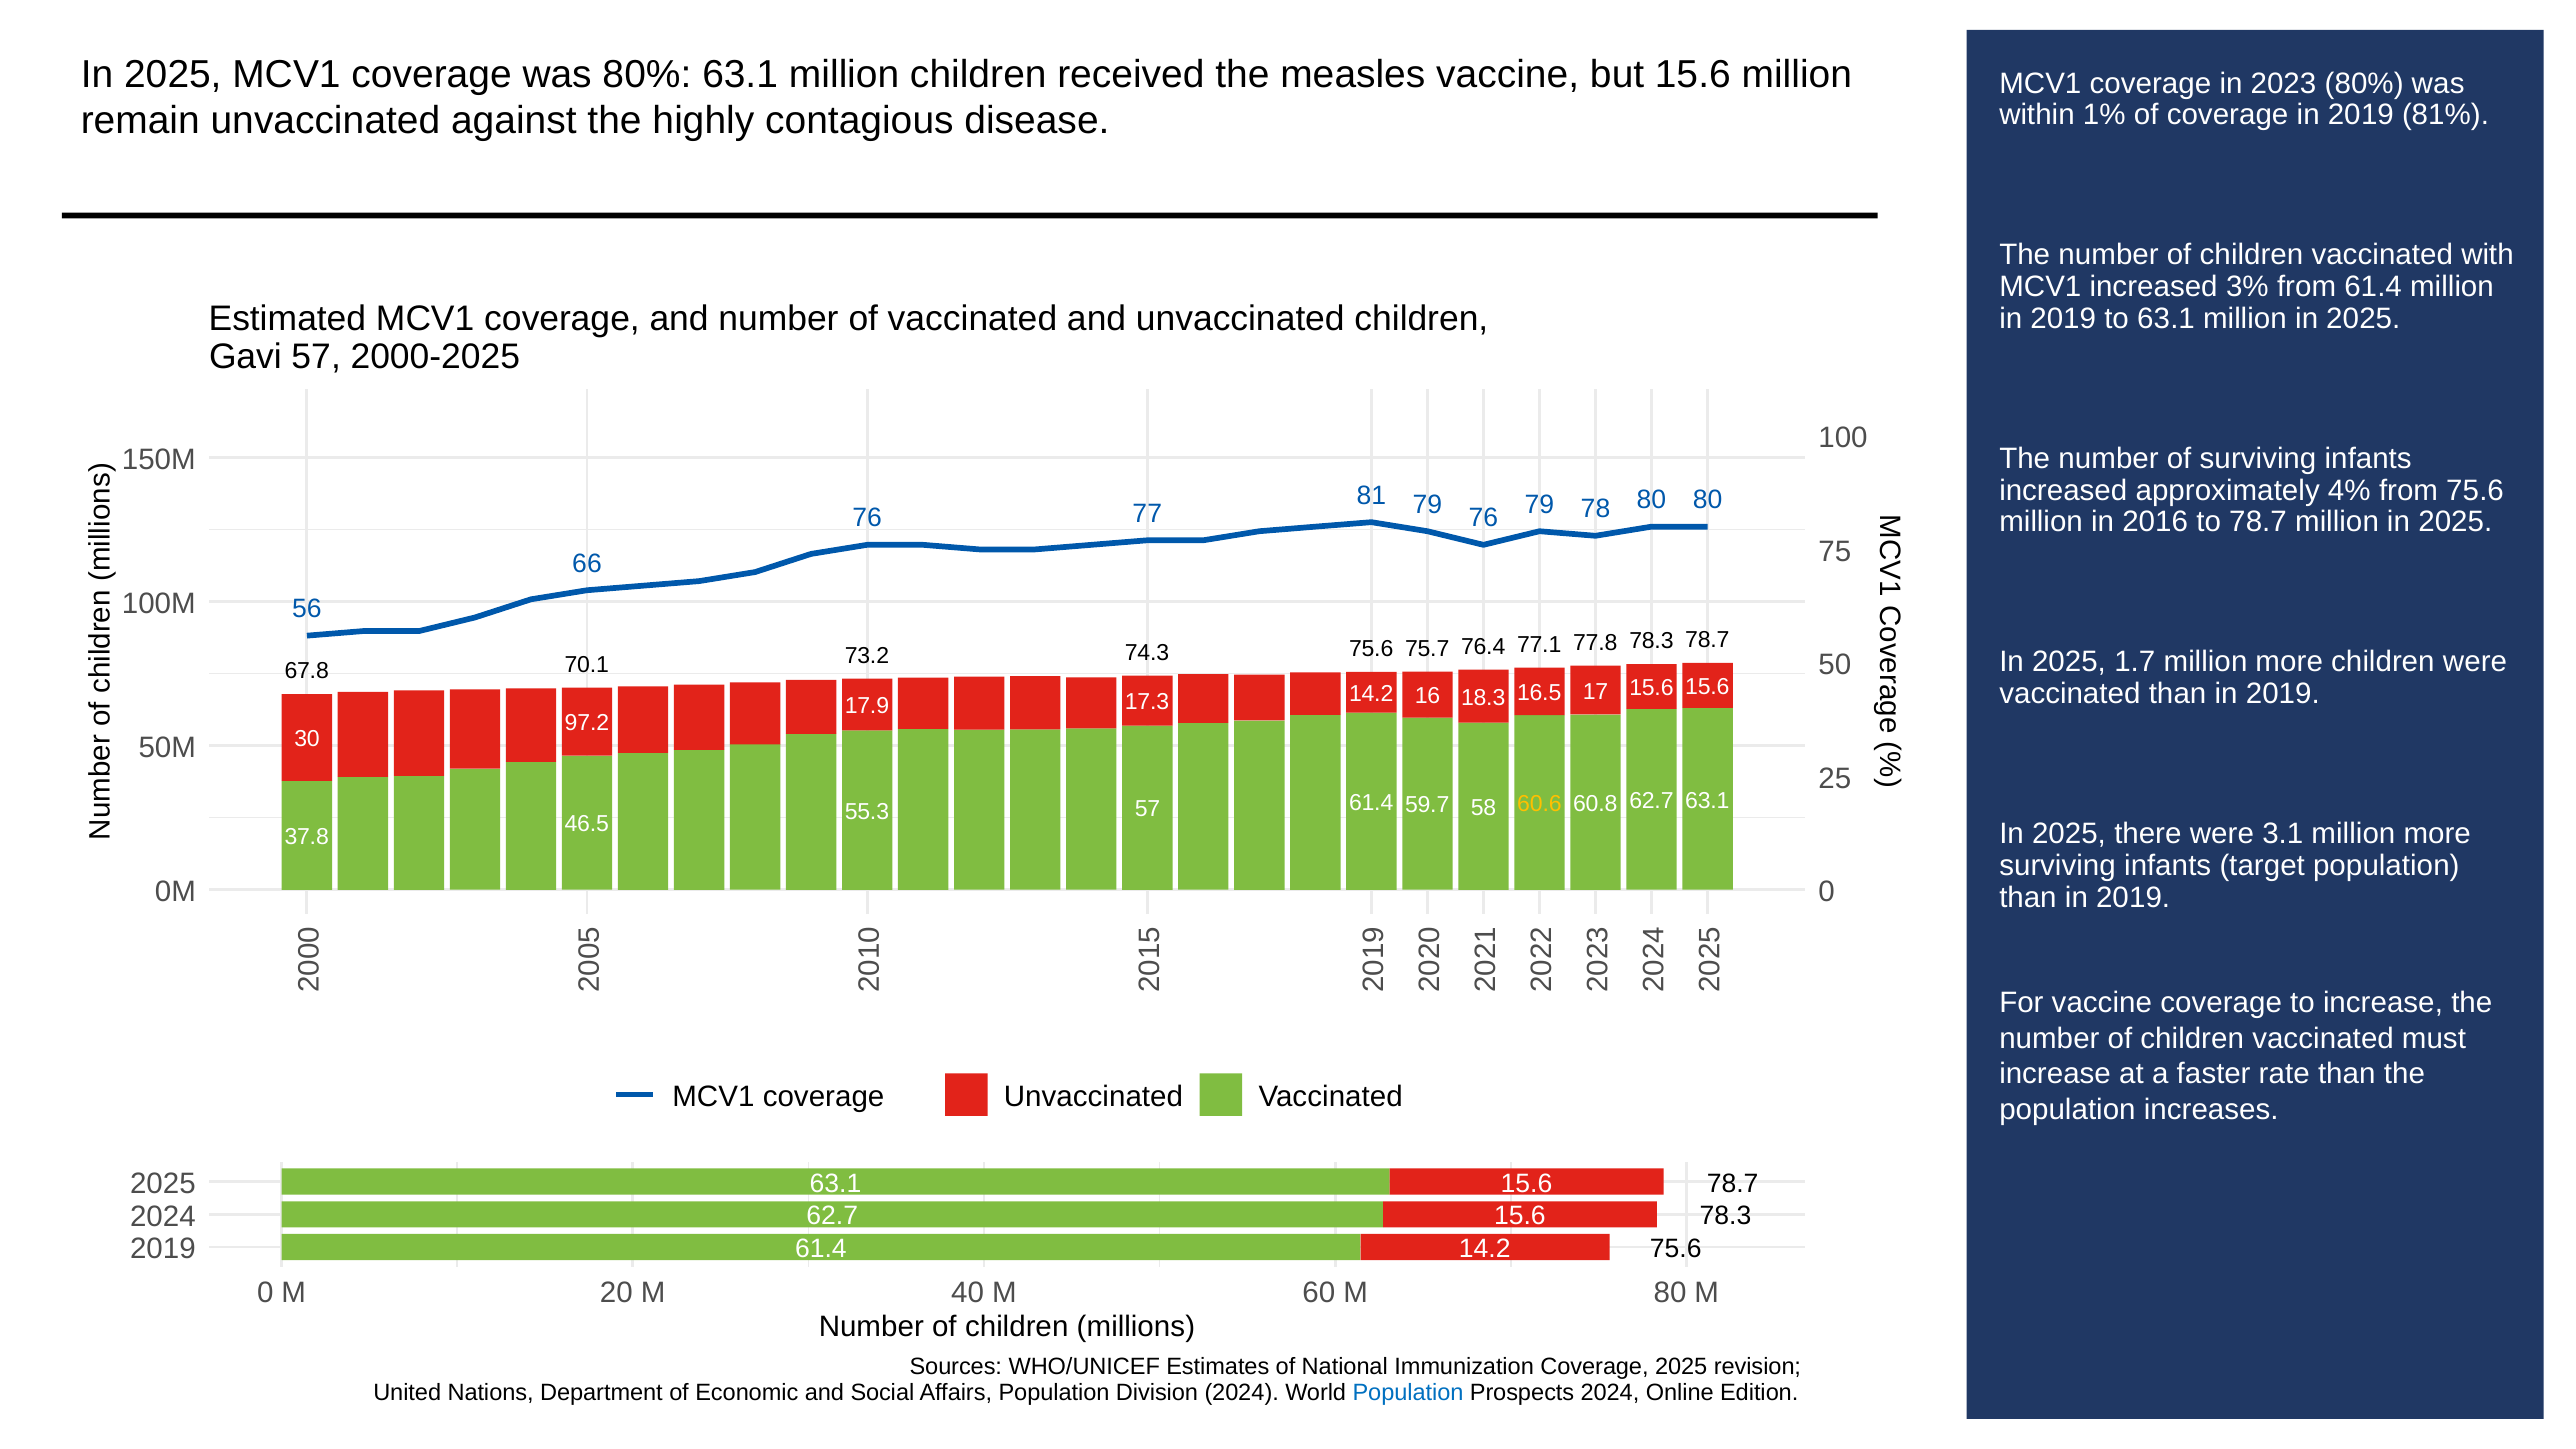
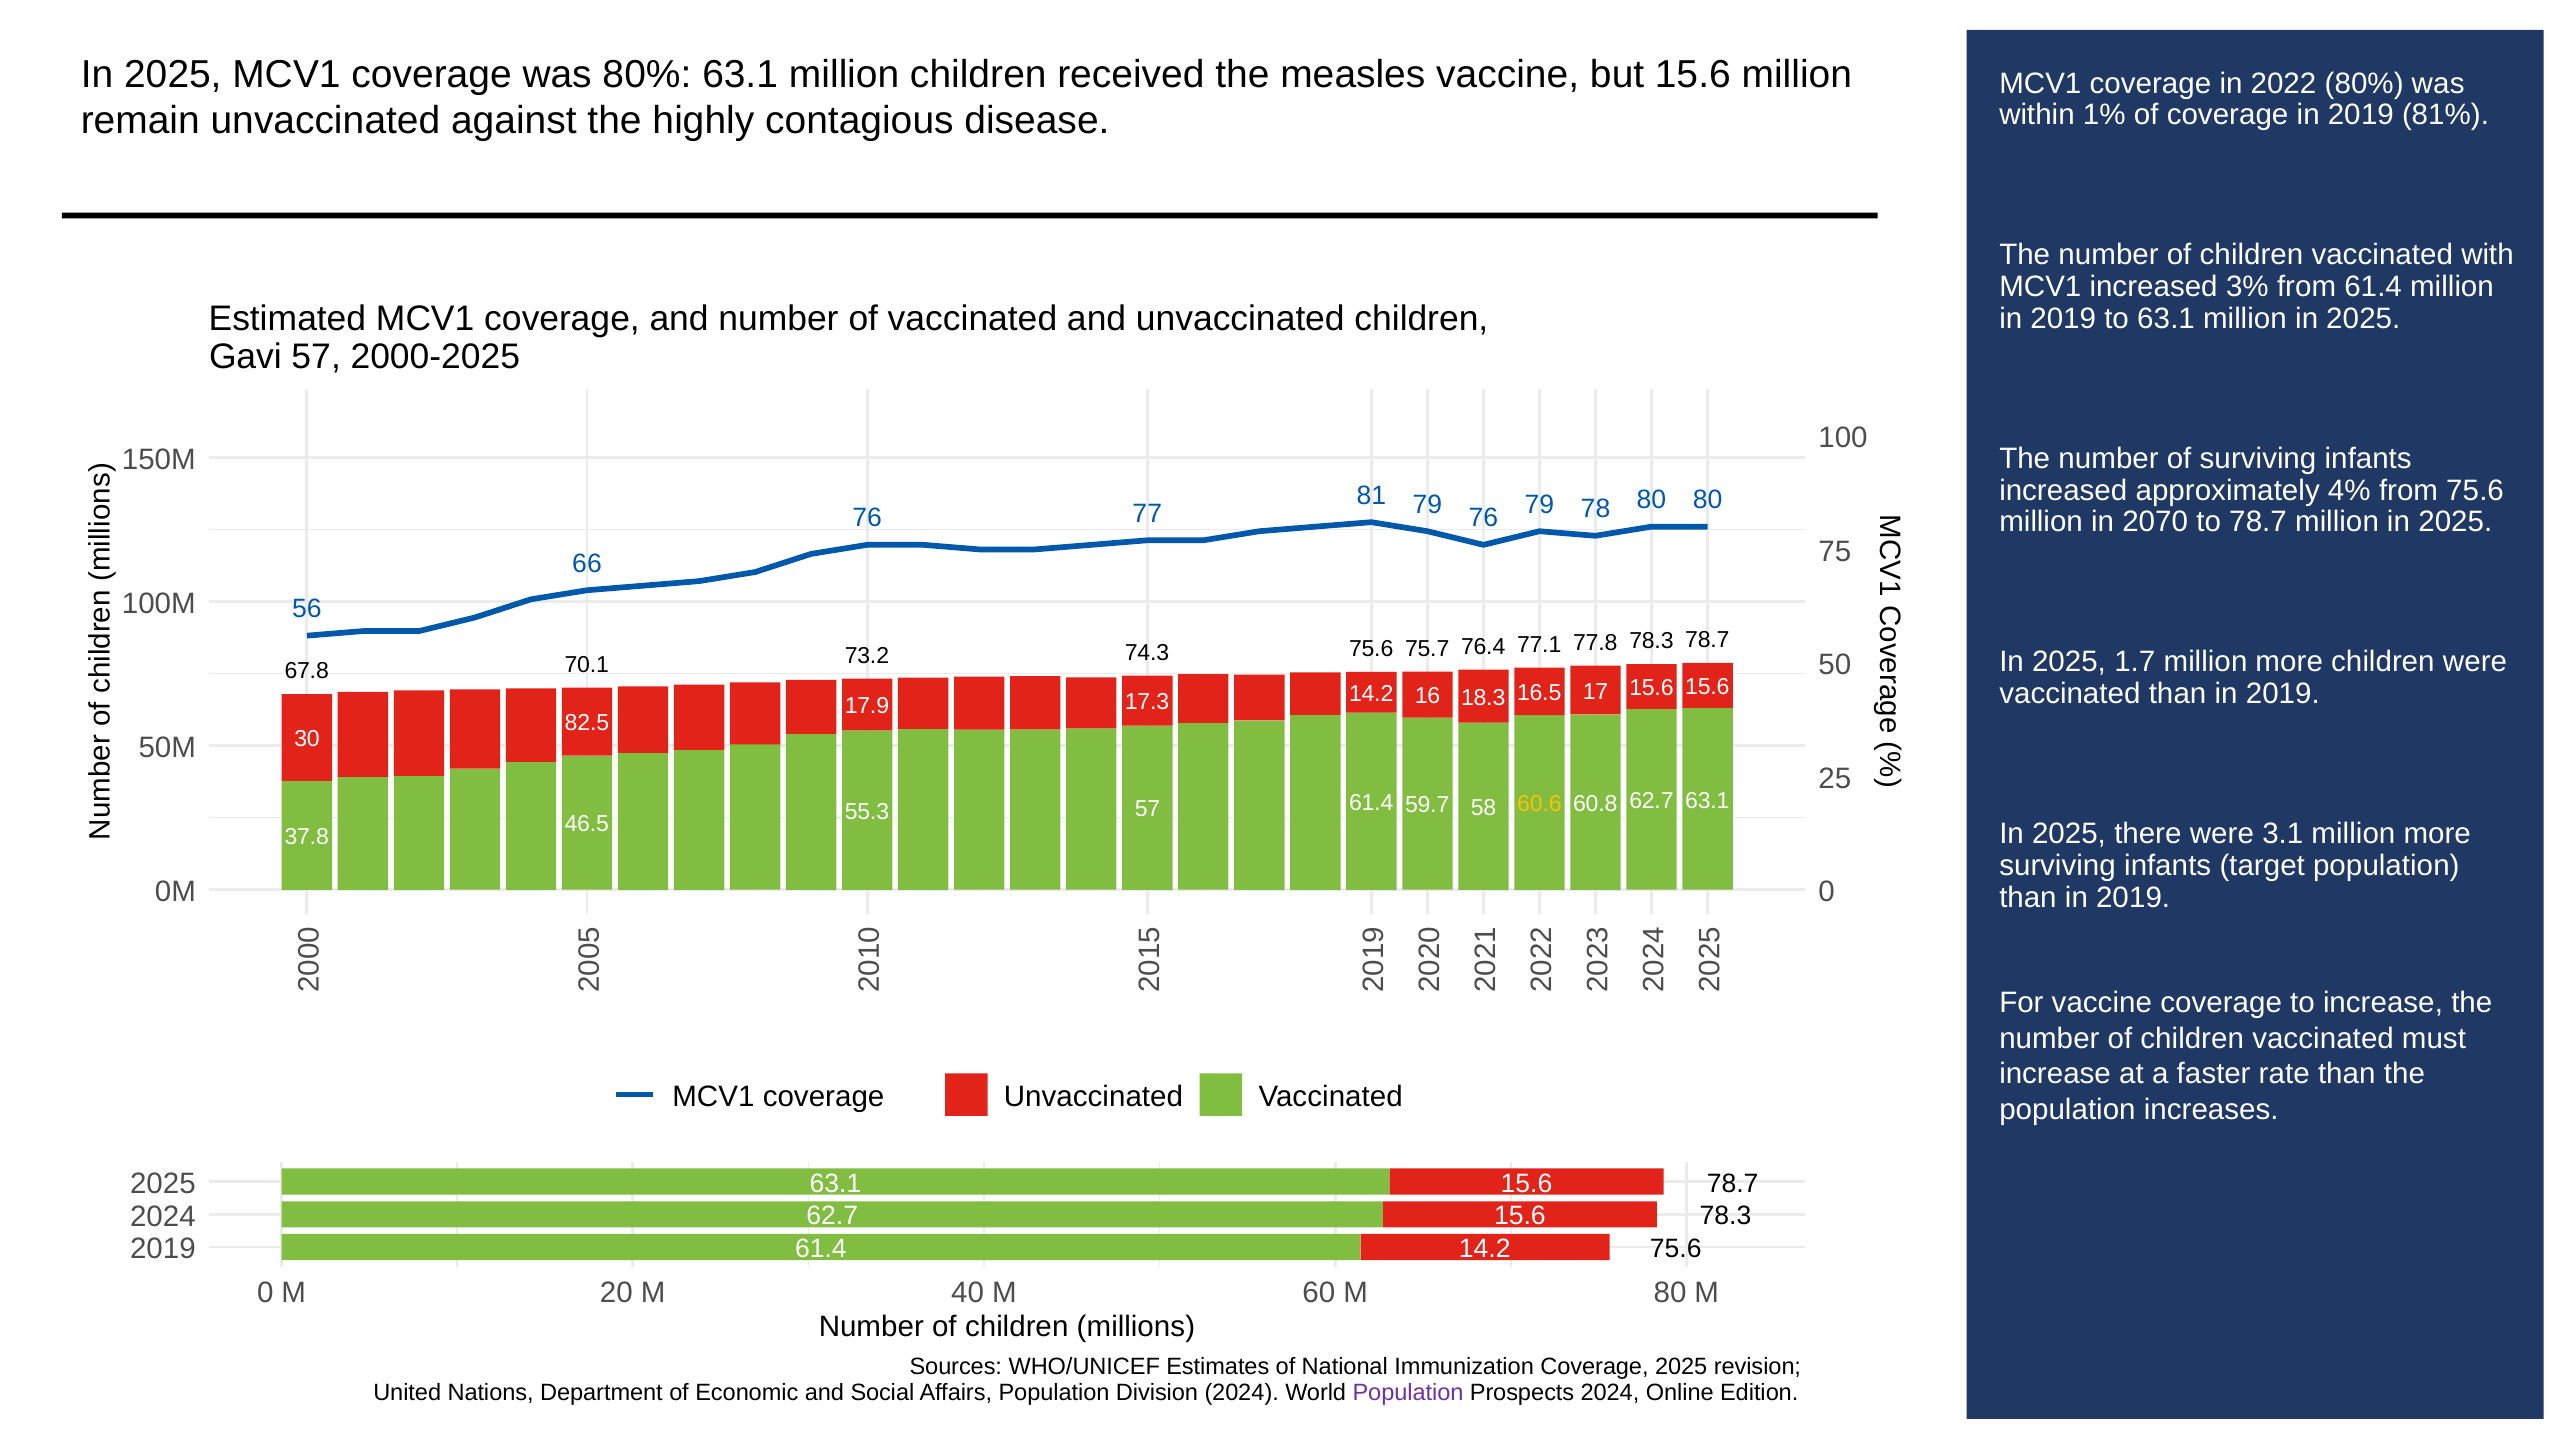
2023: 2023 -> 2022
2016: 2016 -> 2070
97.2: 97.2 -> 82.5
Population at (1408, 1392) colour: blue -> purple
